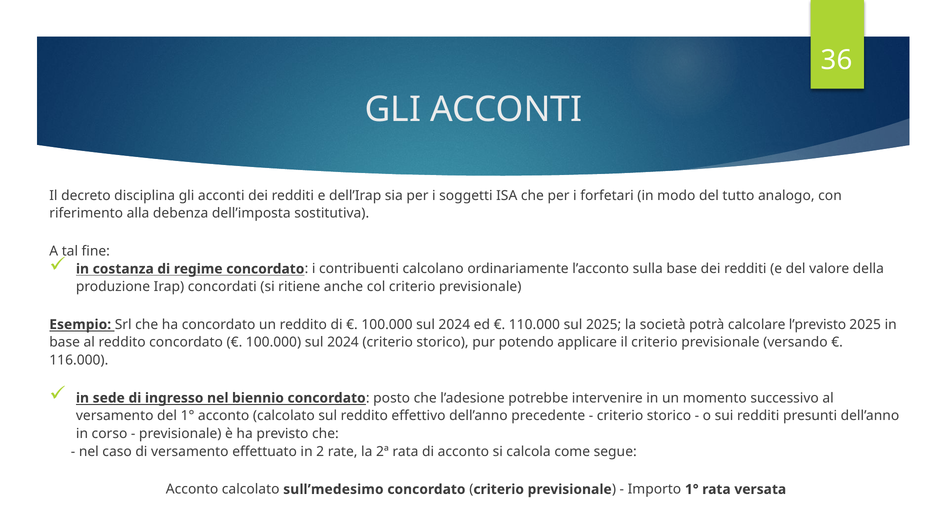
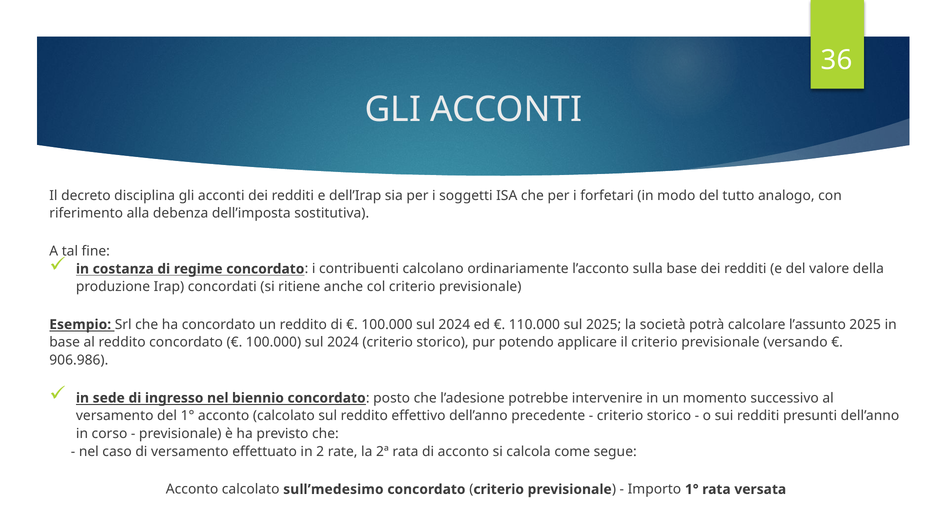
l’previsto: l’previsto -> l’assunto
116.000: 116.000 -> 906.986
